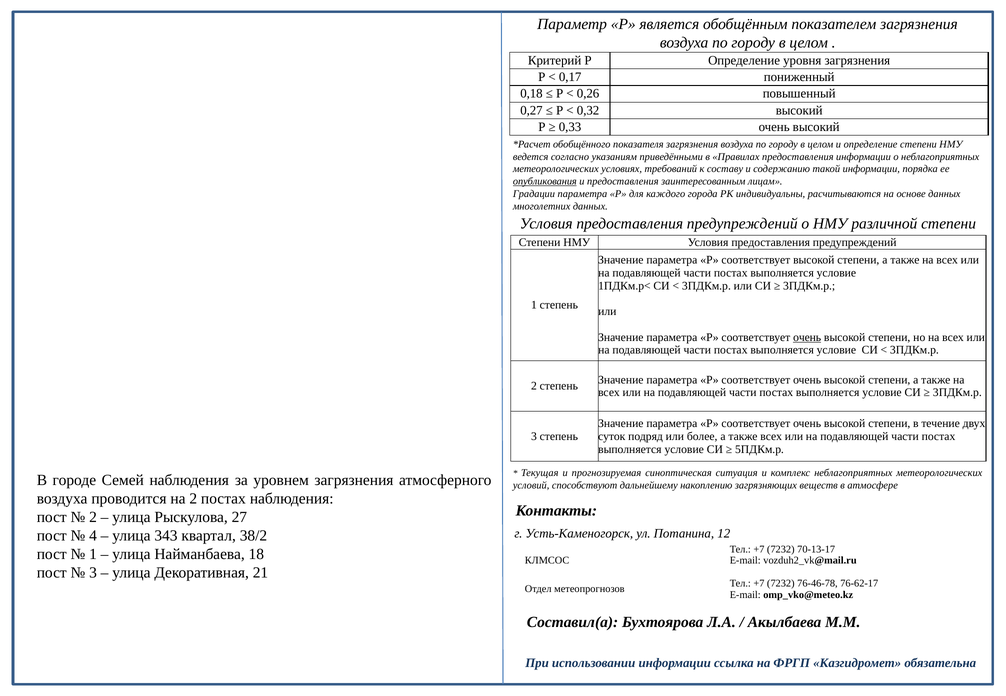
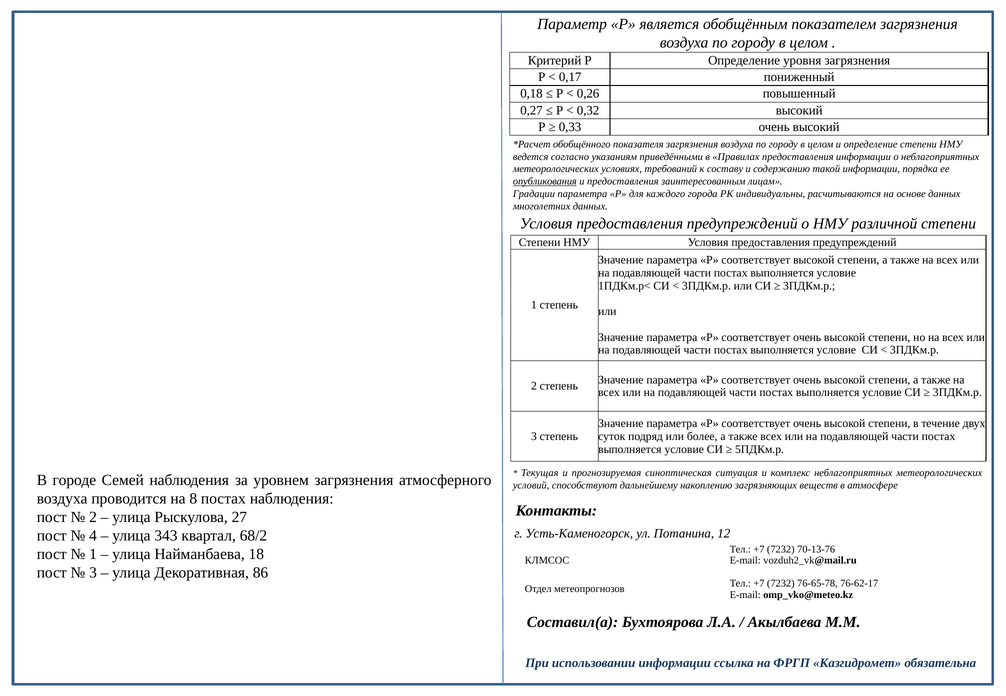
очень at (807, 338) underline: present -> none
на 2: 2 -> 8
38/2: 38/2 -> 68/2
70-13-17: 70-13-17 -> 70-13-76
21: 21 -> 86
76-46-78: 76-46-78 -> 76-65-78
